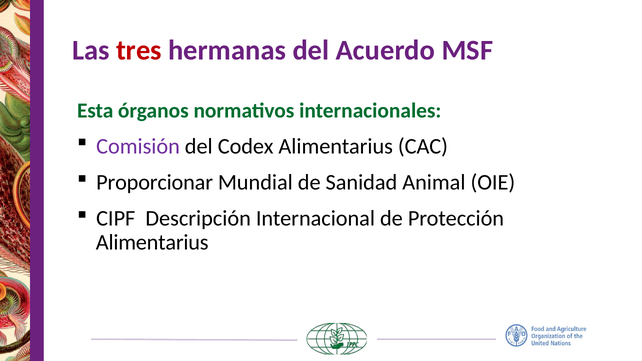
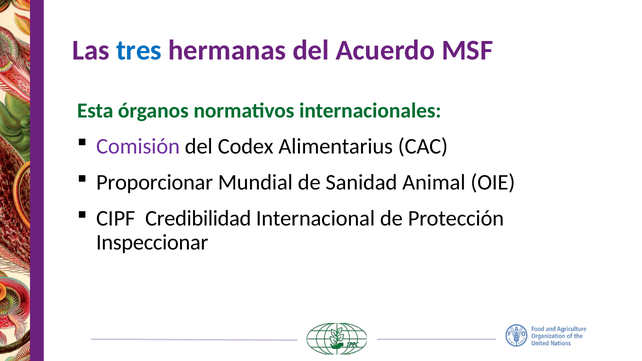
tres colour: red -> blue
Descripción: Descripción -> Credibilidad
Alimentarius at (152, 243): Alimentarius -> Inspeccionar
